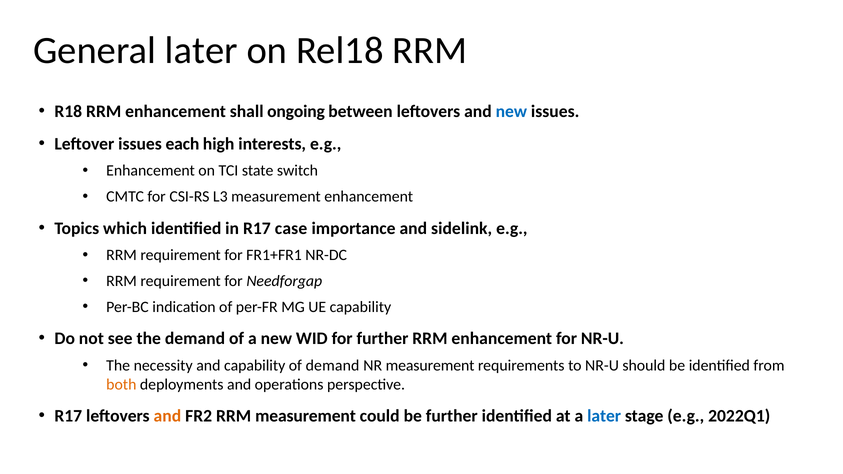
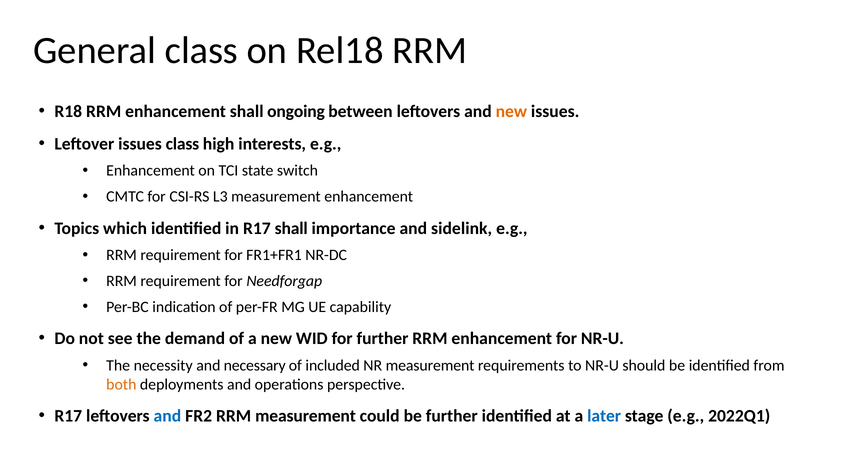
General later: later -> class
new at (511, 111) colour: blue -> orange
issues each: each -> class
R17 case: case -> shall
and capability: capability -> necessary
of demand: demand -> included
and at (167, 416) colour: orange -> blue
